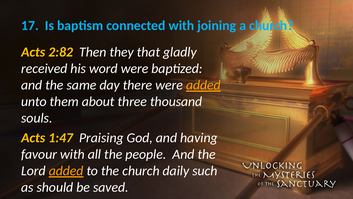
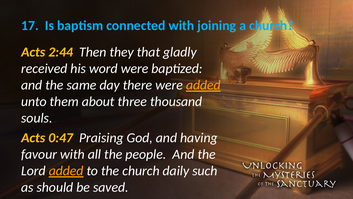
2:82: 2:82 -> 2:44
1:47: 1:47 -> 0:47
